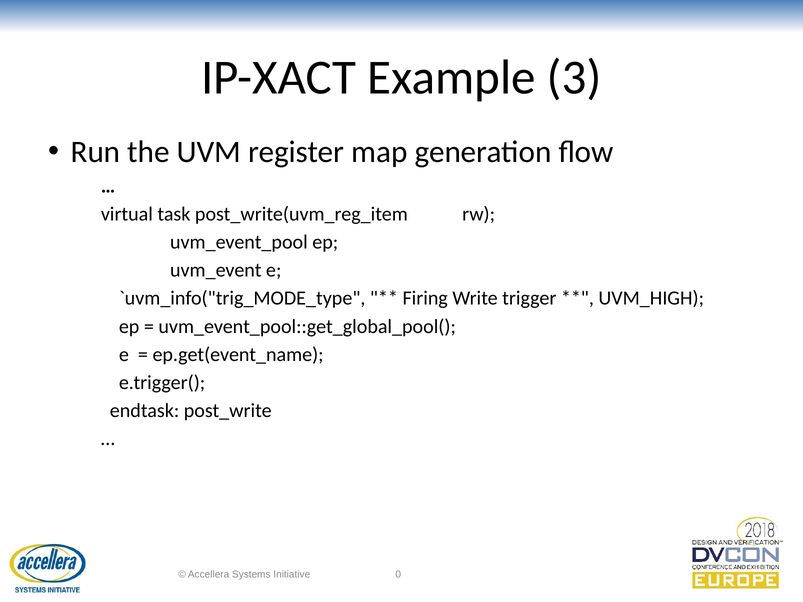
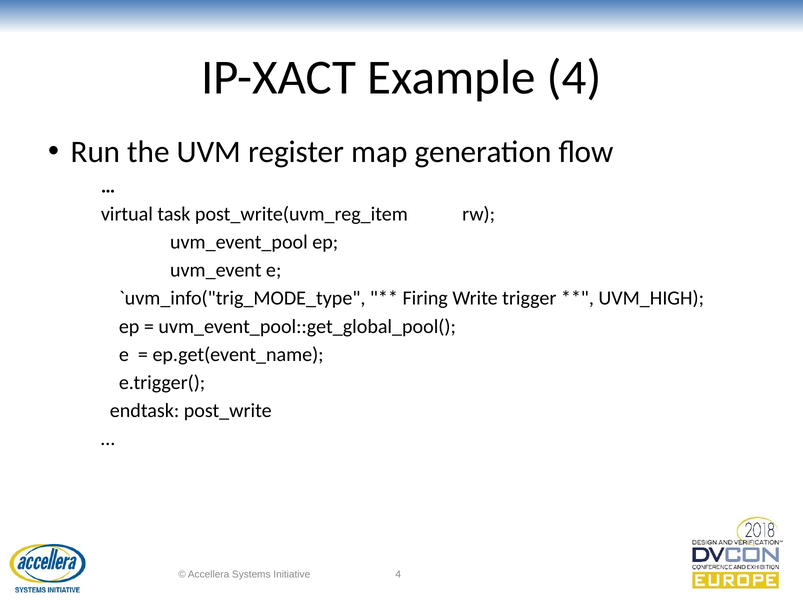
Example 3: 3 -> 4
Initiative 0: 0 -> 4
